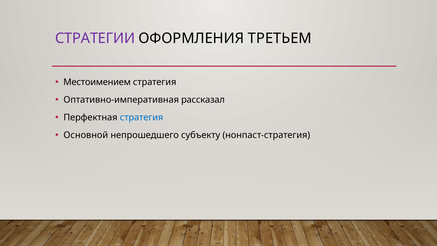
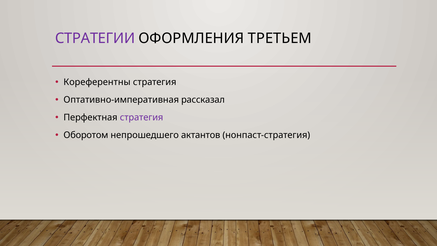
Местоимением: Местоимением -> Кореферентны
стратегия at (142, 117) colour: blue -> purple
Основной: Основной -> Оборотом
субъекту: субъекту -> актантов
